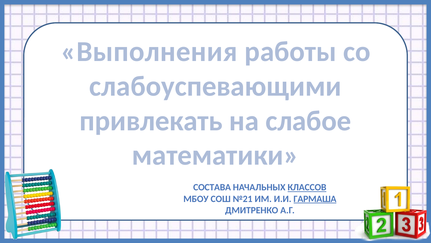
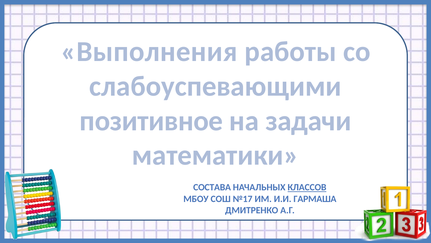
привлекать: привлекать -> позитивное
слабое: слабое -> задачи
№21: №21 -> №17
ГАРМАША underline: present -> none
